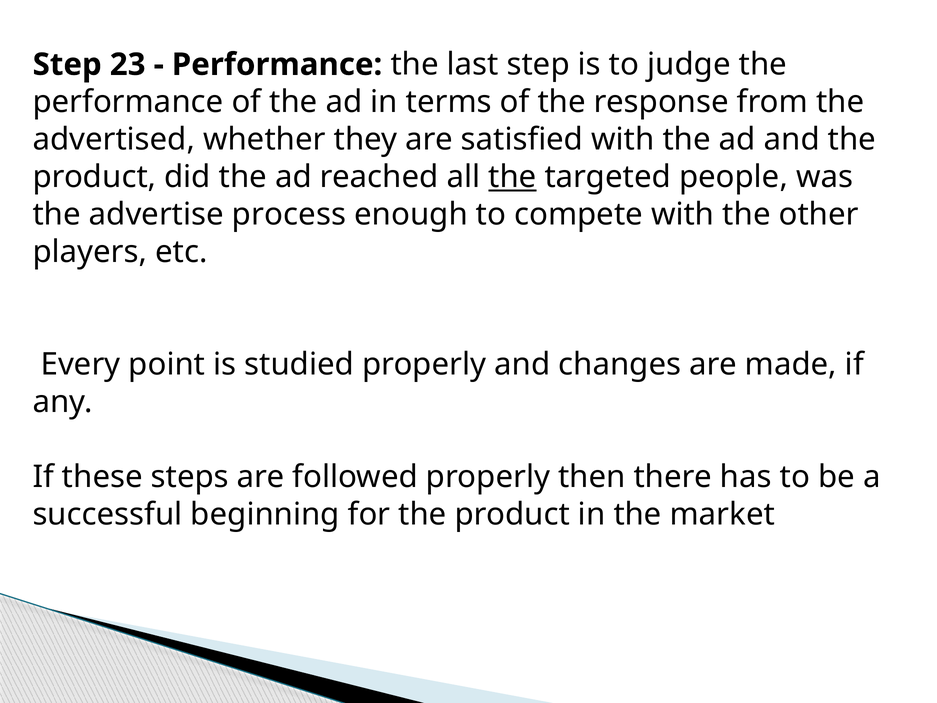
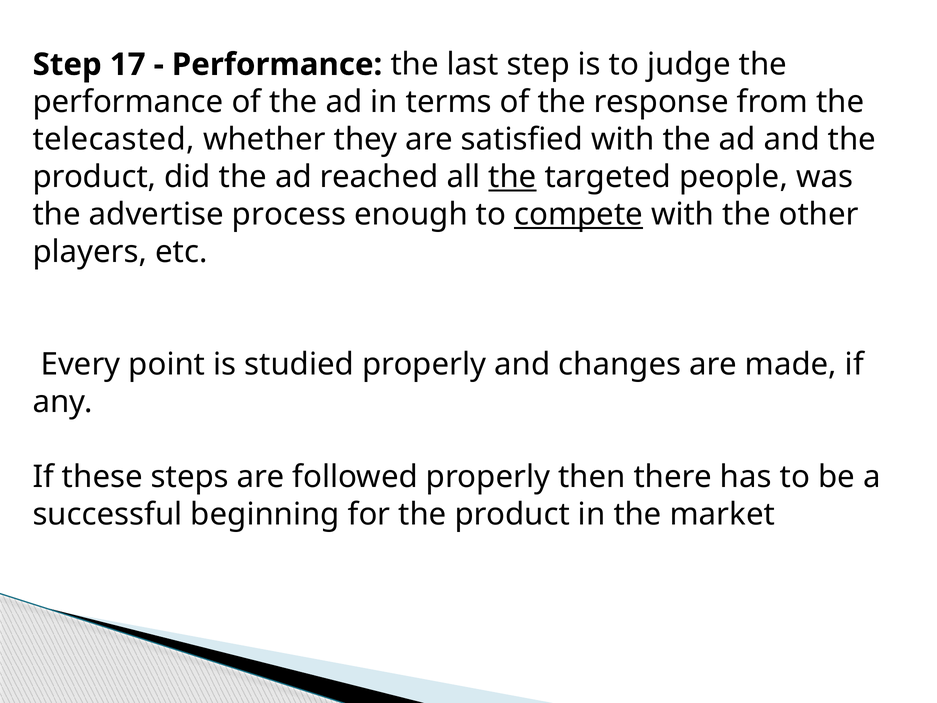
23: 23 -> 17
advertised: advertised -> telecasted
compete underline: none -> present
